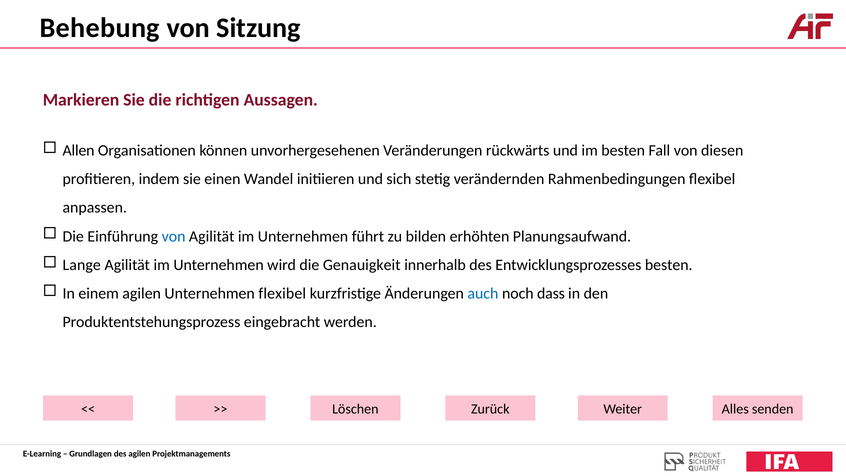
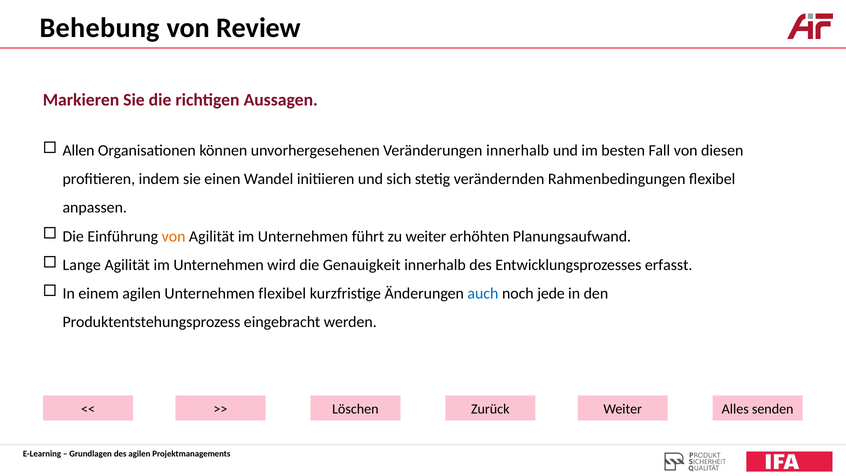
Sitzung: Sitzung -> Review
Veränderungen rückwärts: rückwärts -> innerhalb
von at (174, 236) colour: blue -> orange
zu bilden: bilden -> weiter
Entwicklungsprozesses besten: besten -> erfasst
dass: dass -> jede
